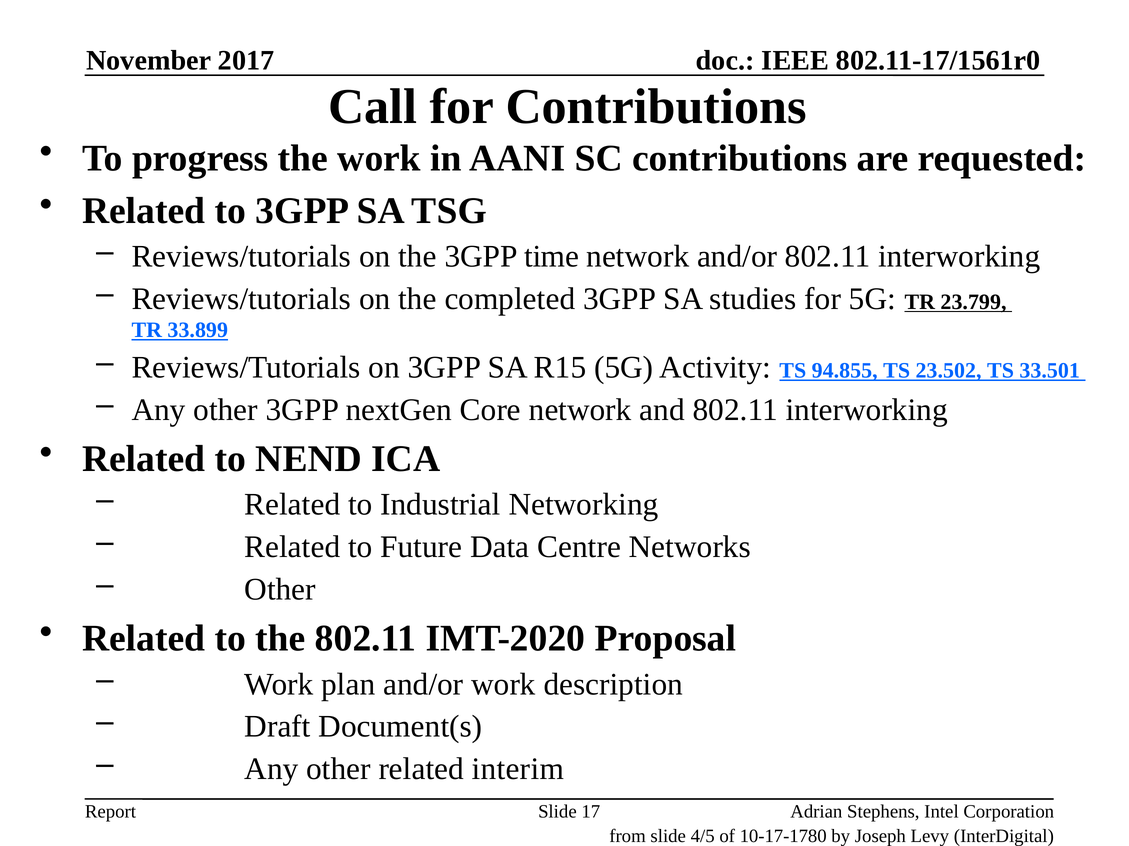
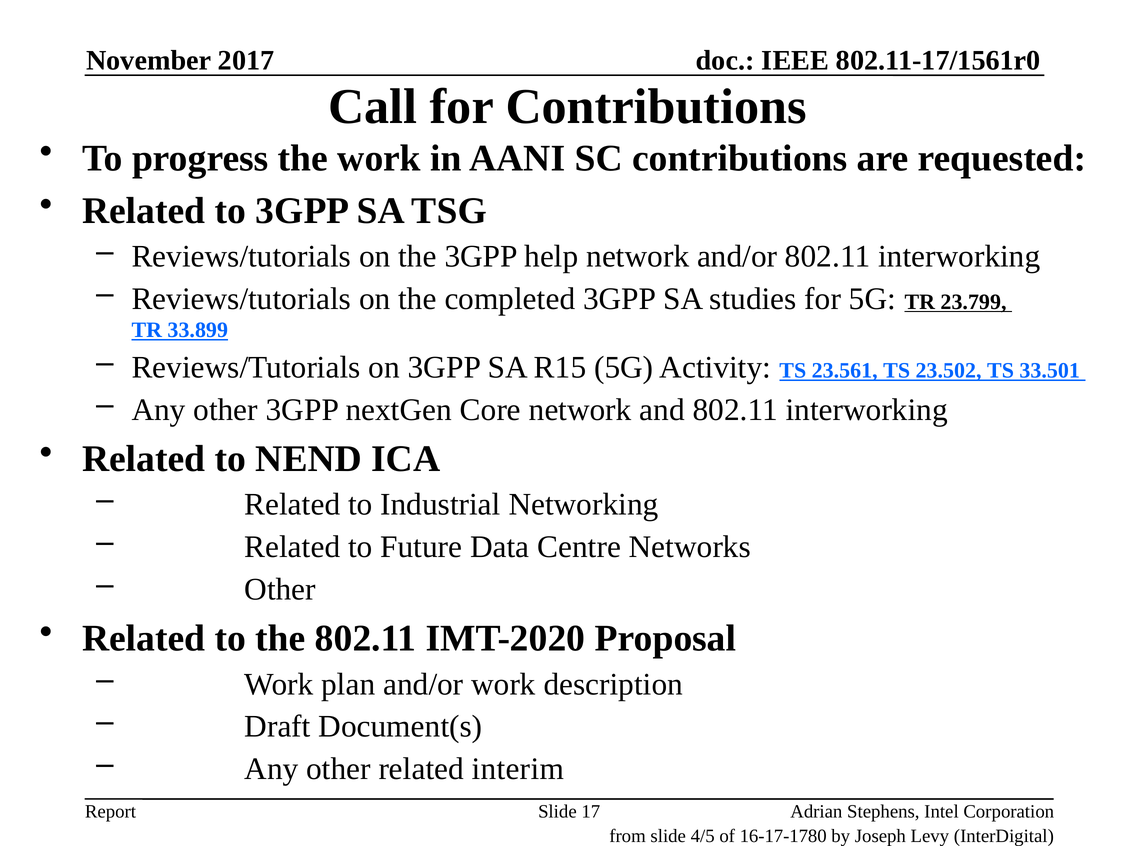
time: time -> help
94.855: 94.855 -> 23.561
10-17-1780: 10-17-1780 -> 16-17-1780
